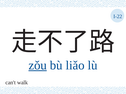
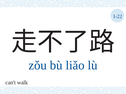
zǒu underline: present -> none
